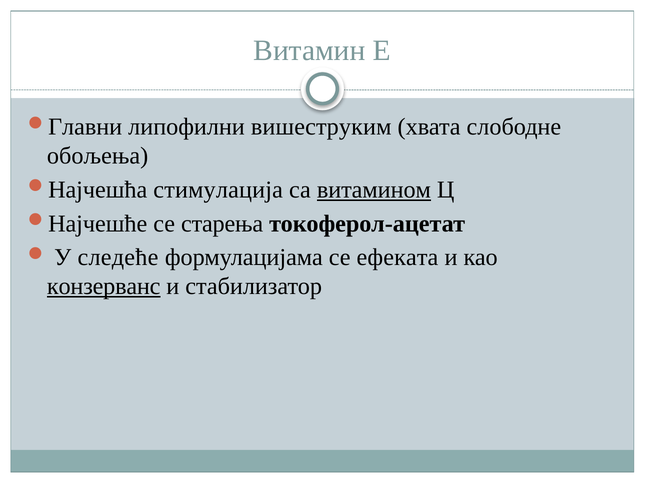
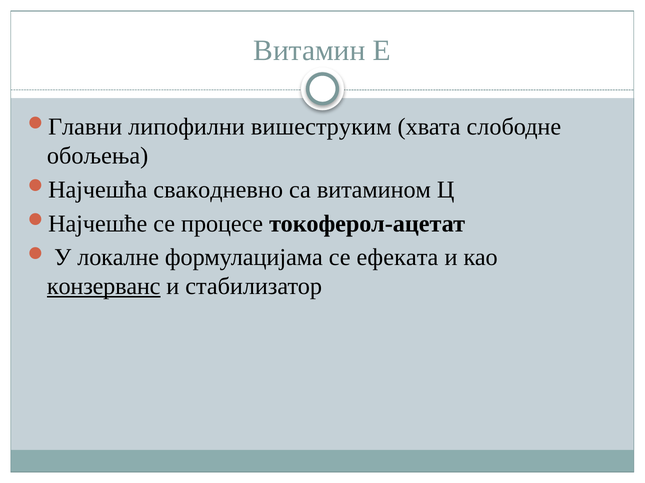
стимулација: стимулација -> свакодневно
витамином underline: present -> none
старења: старења -> процесе
следеће: следеће -> локалне
